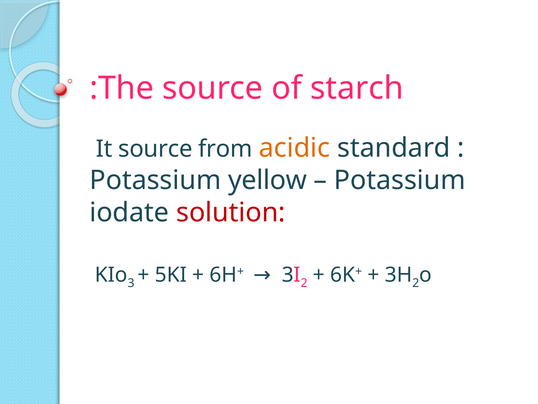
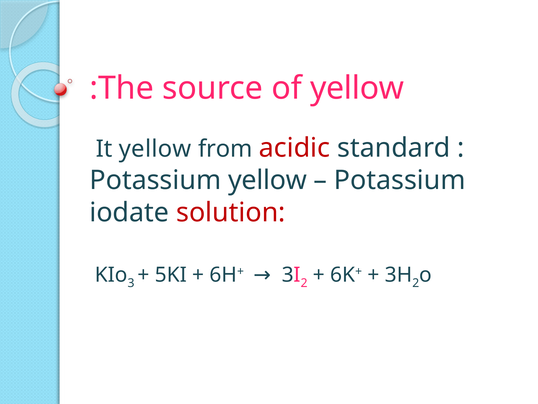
of starch: starch -> yellow
It source: source -> yellow
acidic colour: orange -> red
